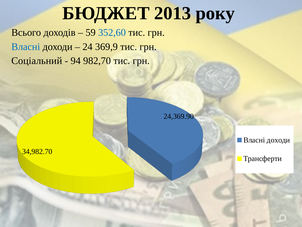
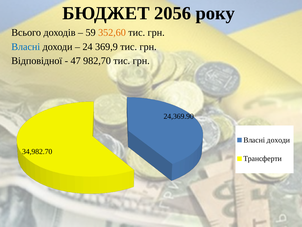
2013: 2013 -> 2056
352,60 colour: blue -> orange
Соціальний: Соціальний -> Відповідної
94: 94 -> 47
